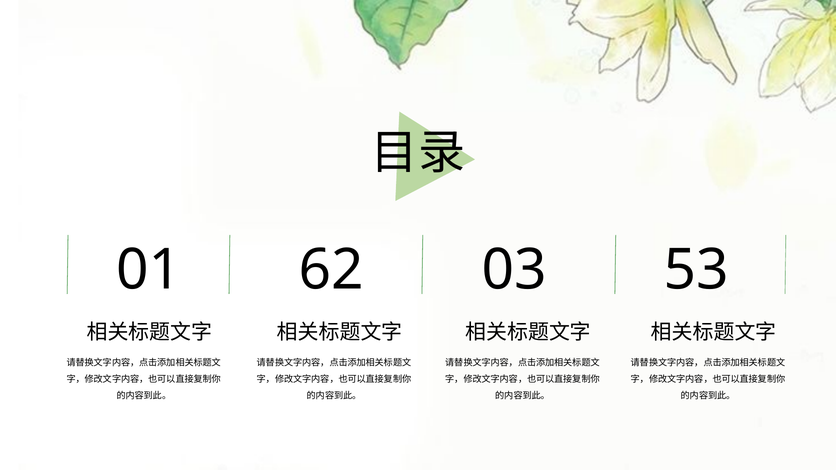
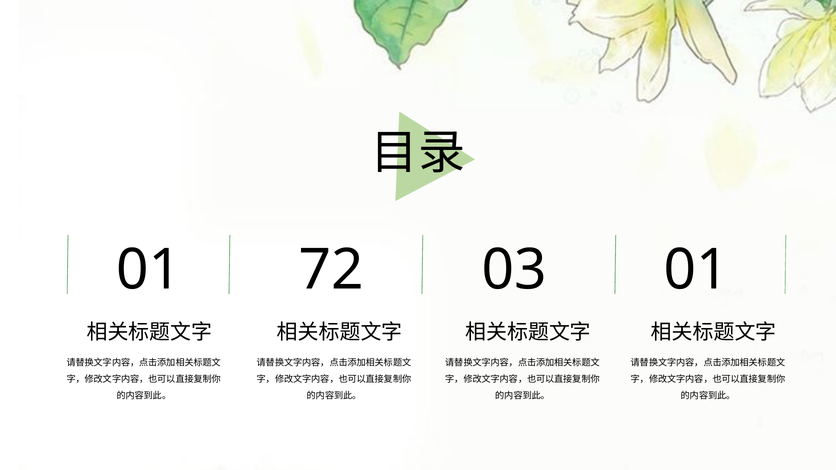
62: 62 -> 72
03 53: 53 -> 01
